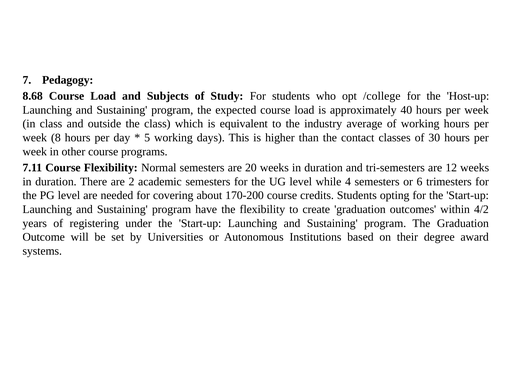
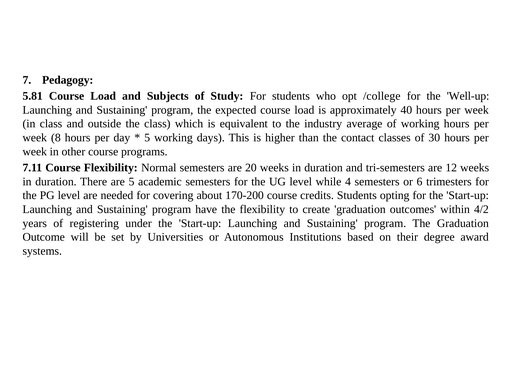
8.68: 8.68 -> 5.81
Host-up: Host-up -> Well-up
are 2: 2 -> 5
